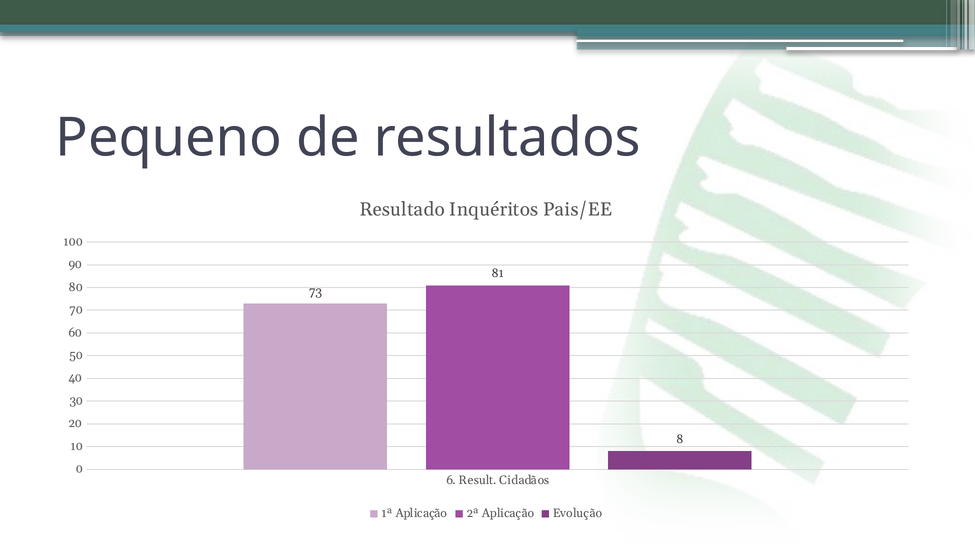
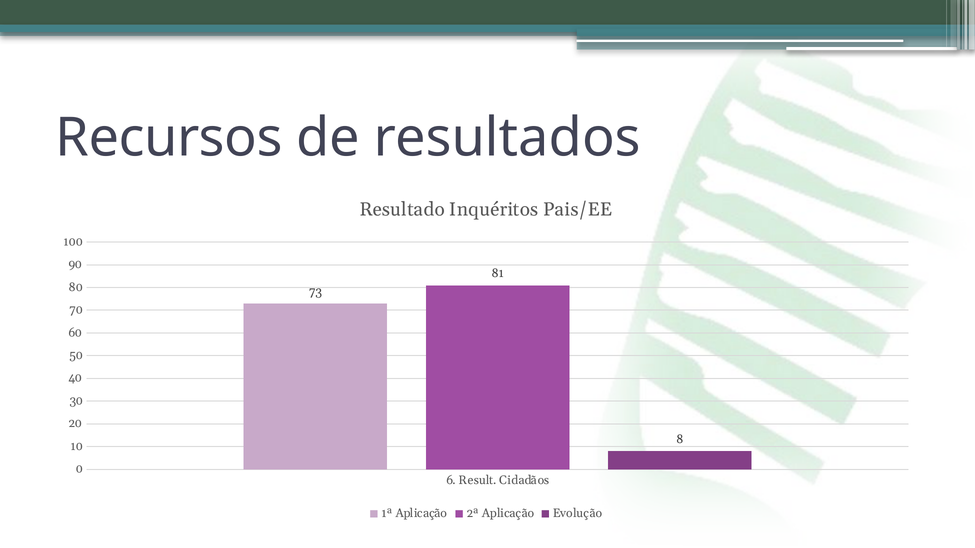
Pequeno: Pequeno -> Recursos
